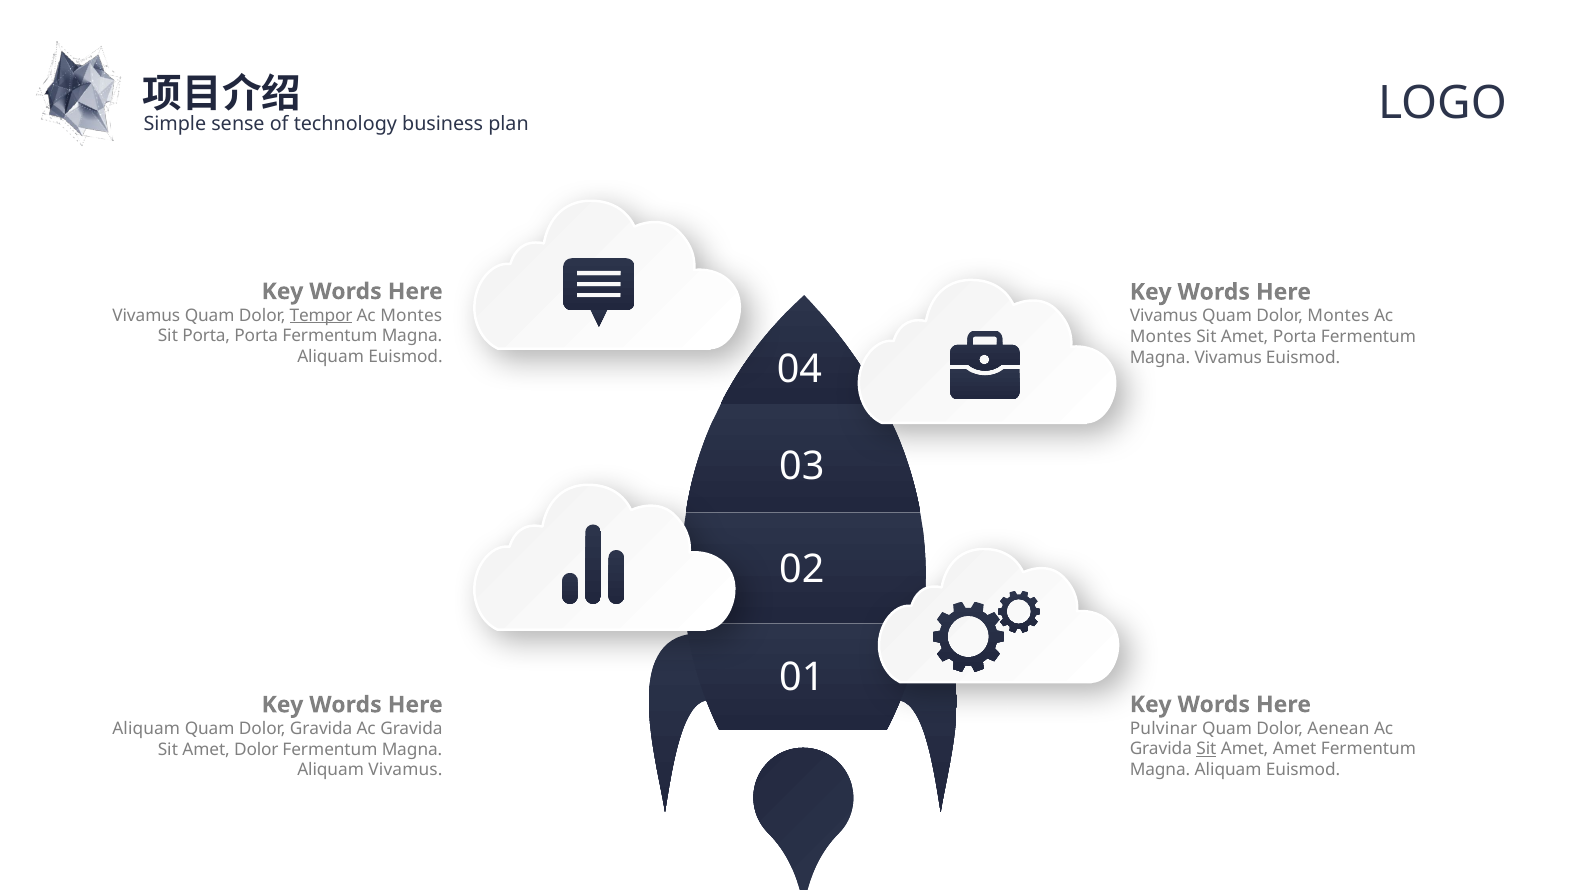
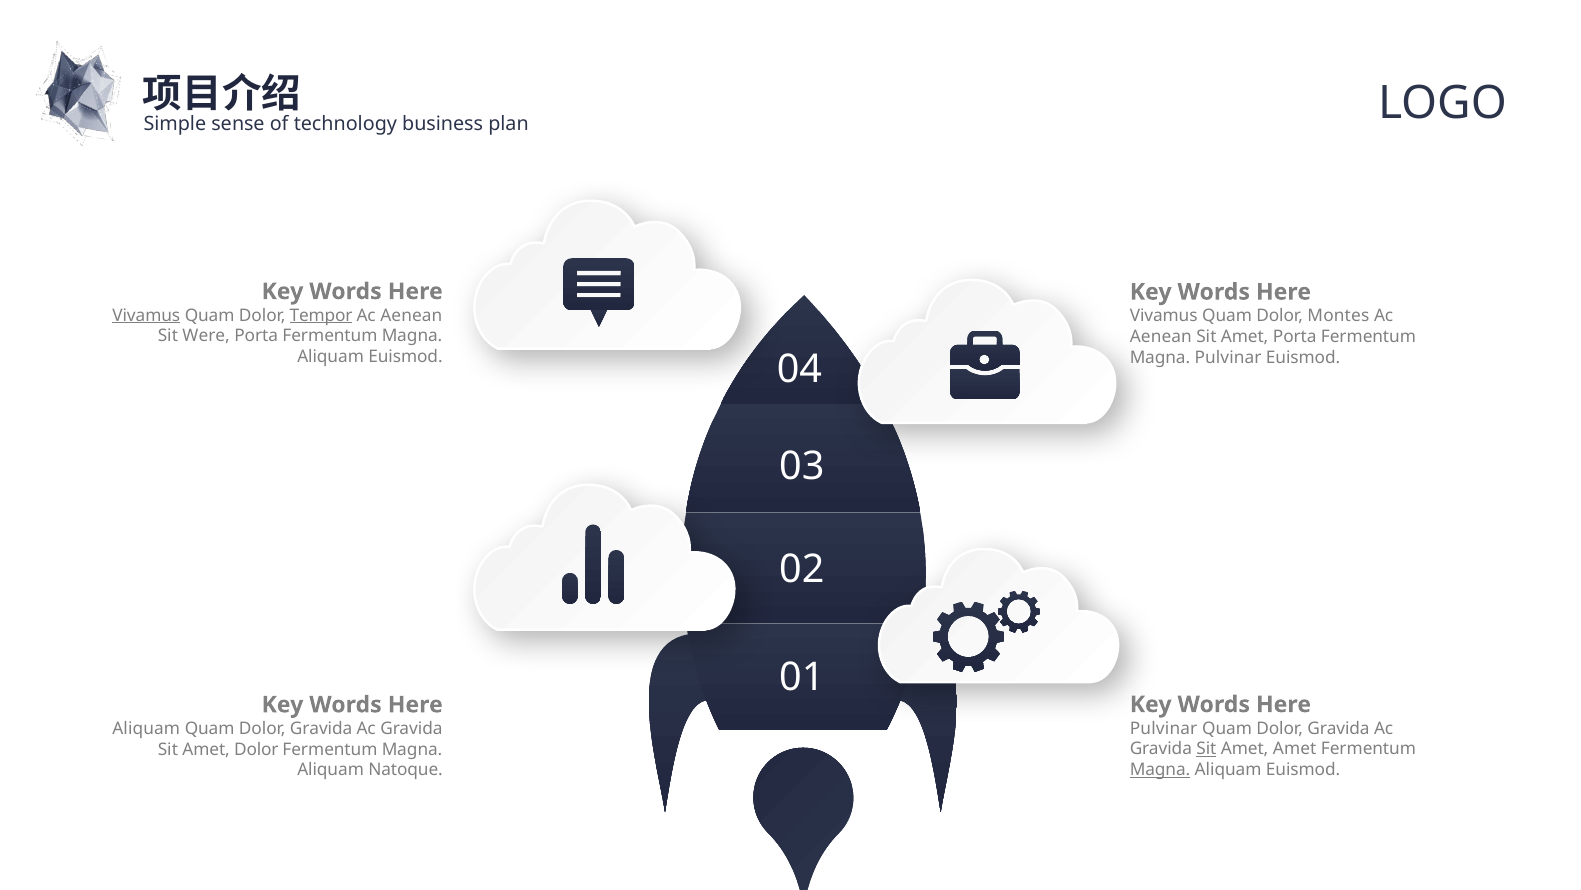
Vivamus at (146, 315) underline: none -> present
Montes at (411, 315): Montes -> Aenean
Sit Porta: Porta -> Were
Montes at (1161, 336): Montes -> Aenean
Magna Vivamus: Vivamus -> Pulvinar
Aenean at (1338, 728): Aenean -> Gravida
Magna at (1160, 769) underline: none -> present
Aliquam Vivamus: Vivamus -> Natoque
